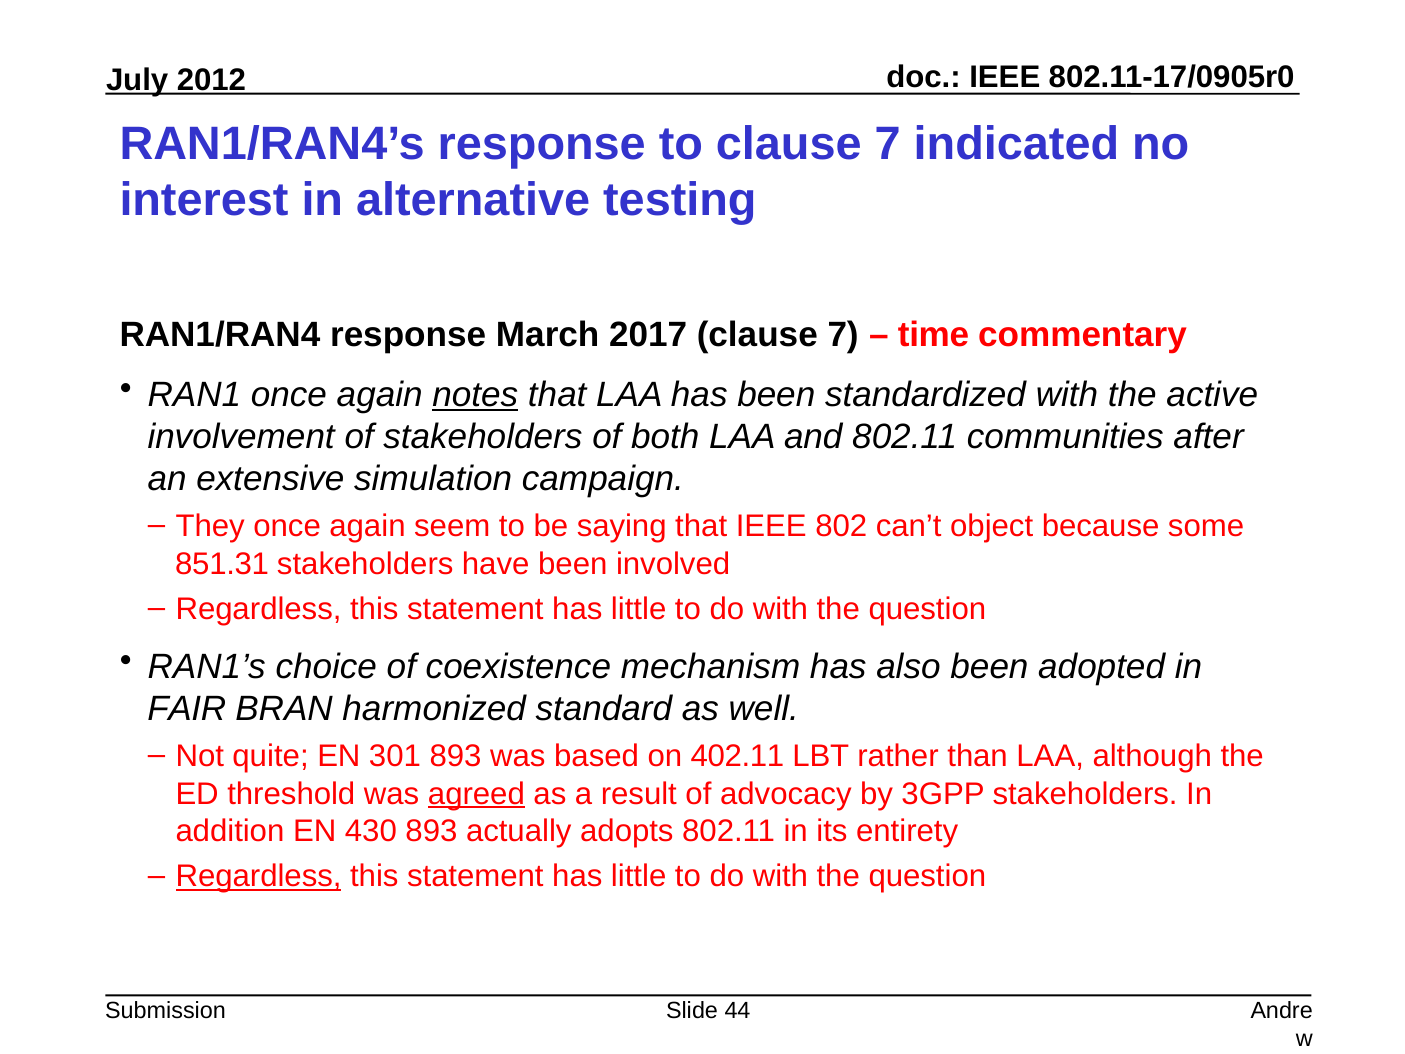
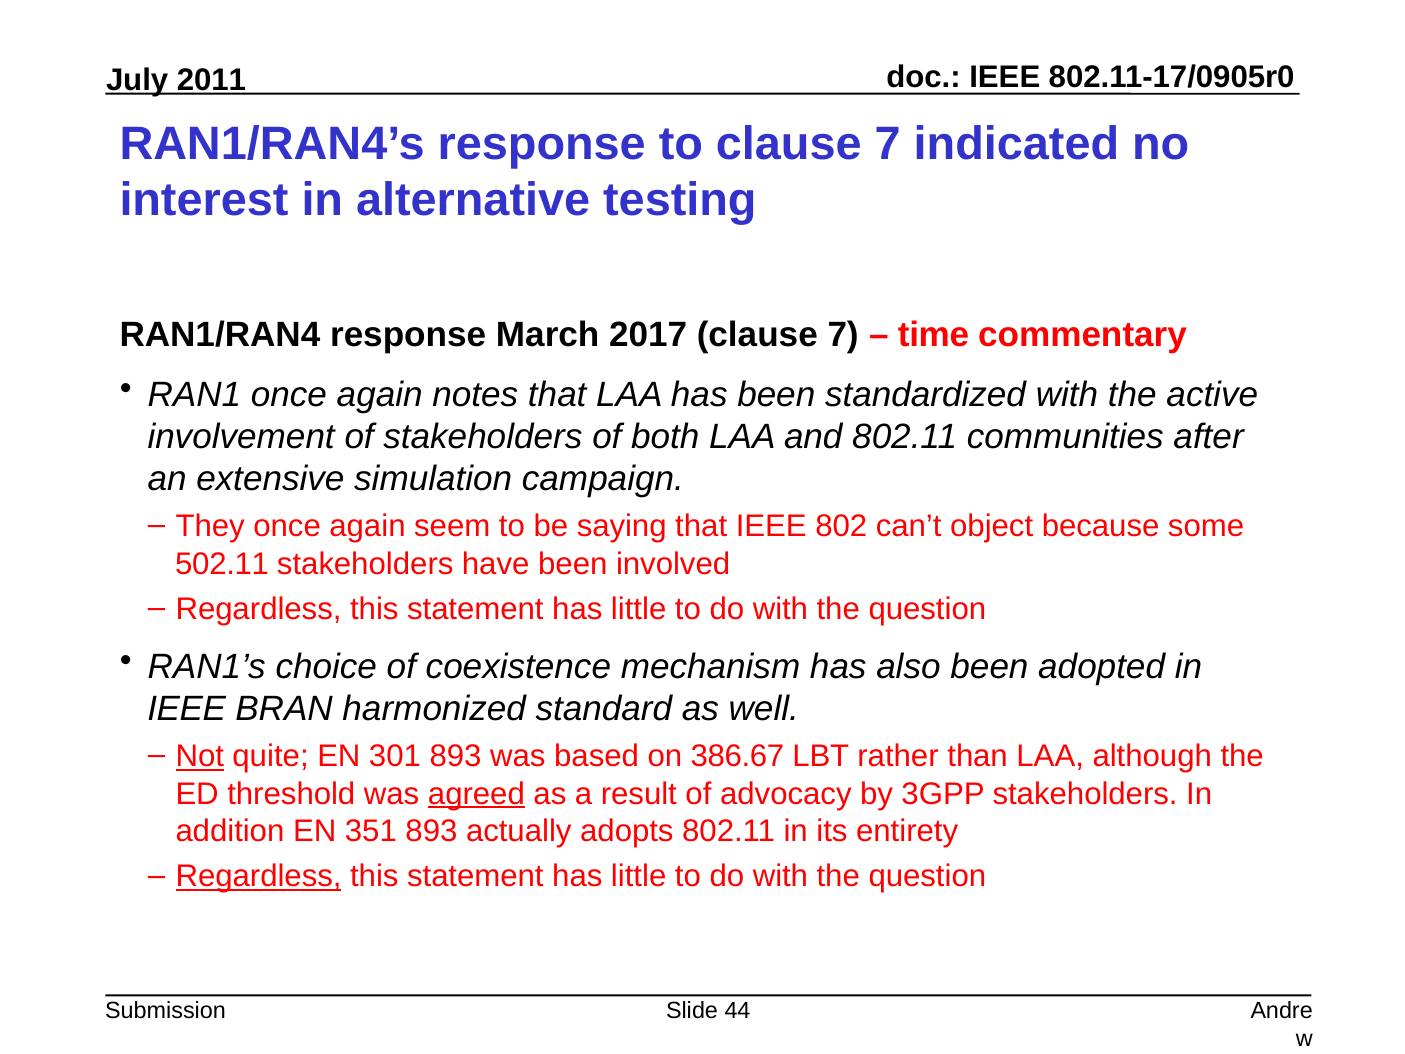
2012: 2012 -> 2011
notes underline: present -> none
851.31: 851.31 -> 502.11
FAIR at (187, 709): FAIR -> IEEE
Not underline: none -> present
402.11: 402.11 -> 386.67
430: 430 -> 351
